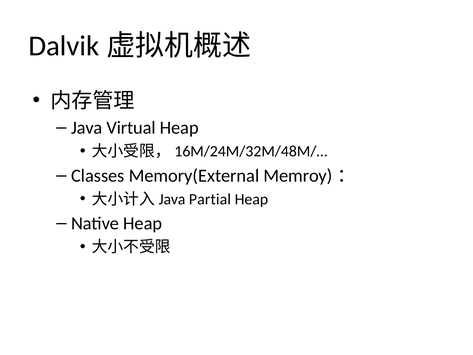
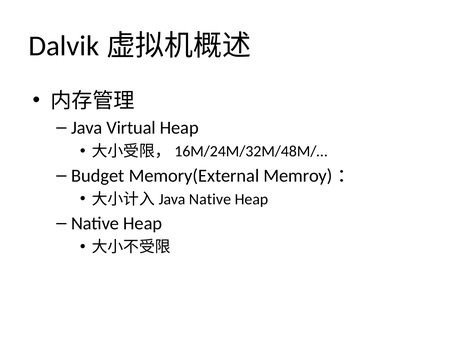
Classes: Classes -> Budget
Partial at (210, 199): Partial -> Native
